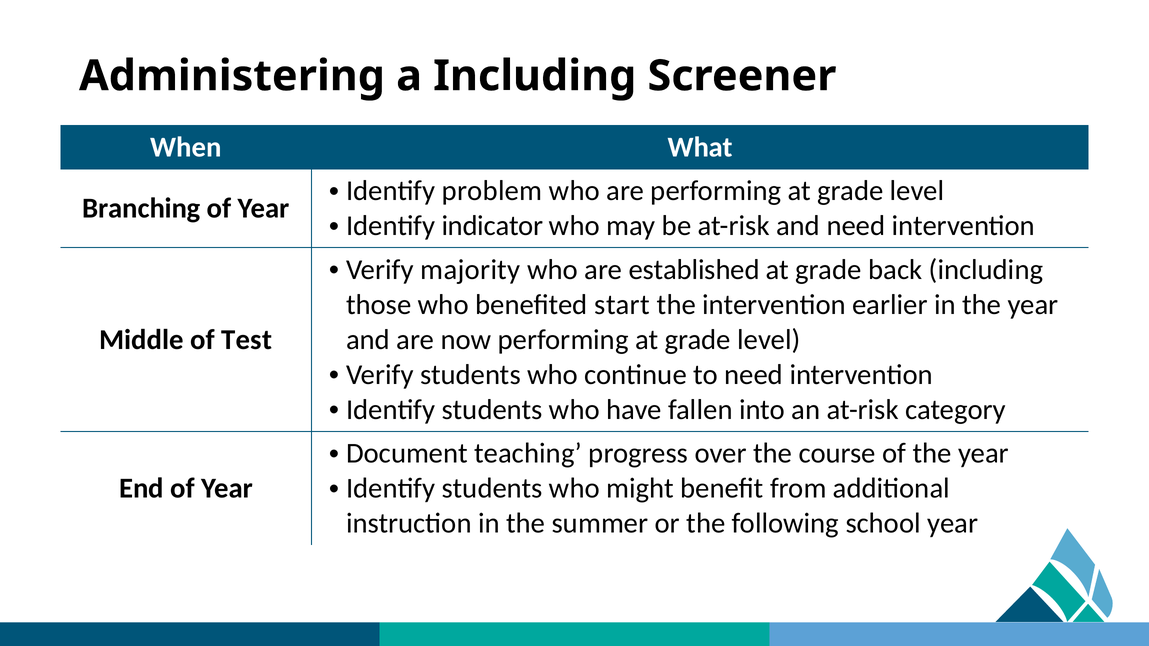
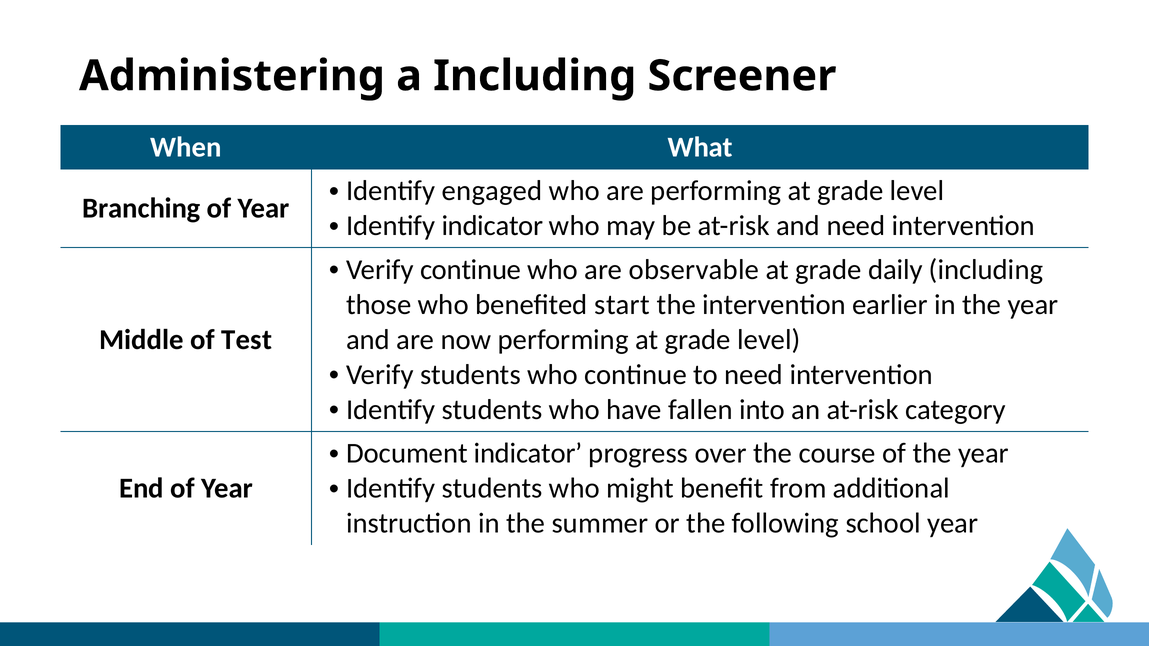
problem: problem -> engaged
Verify majority: majority -> continue
established: established -> observable
back: back -> daily
Document teaching: teaching -> indicator
